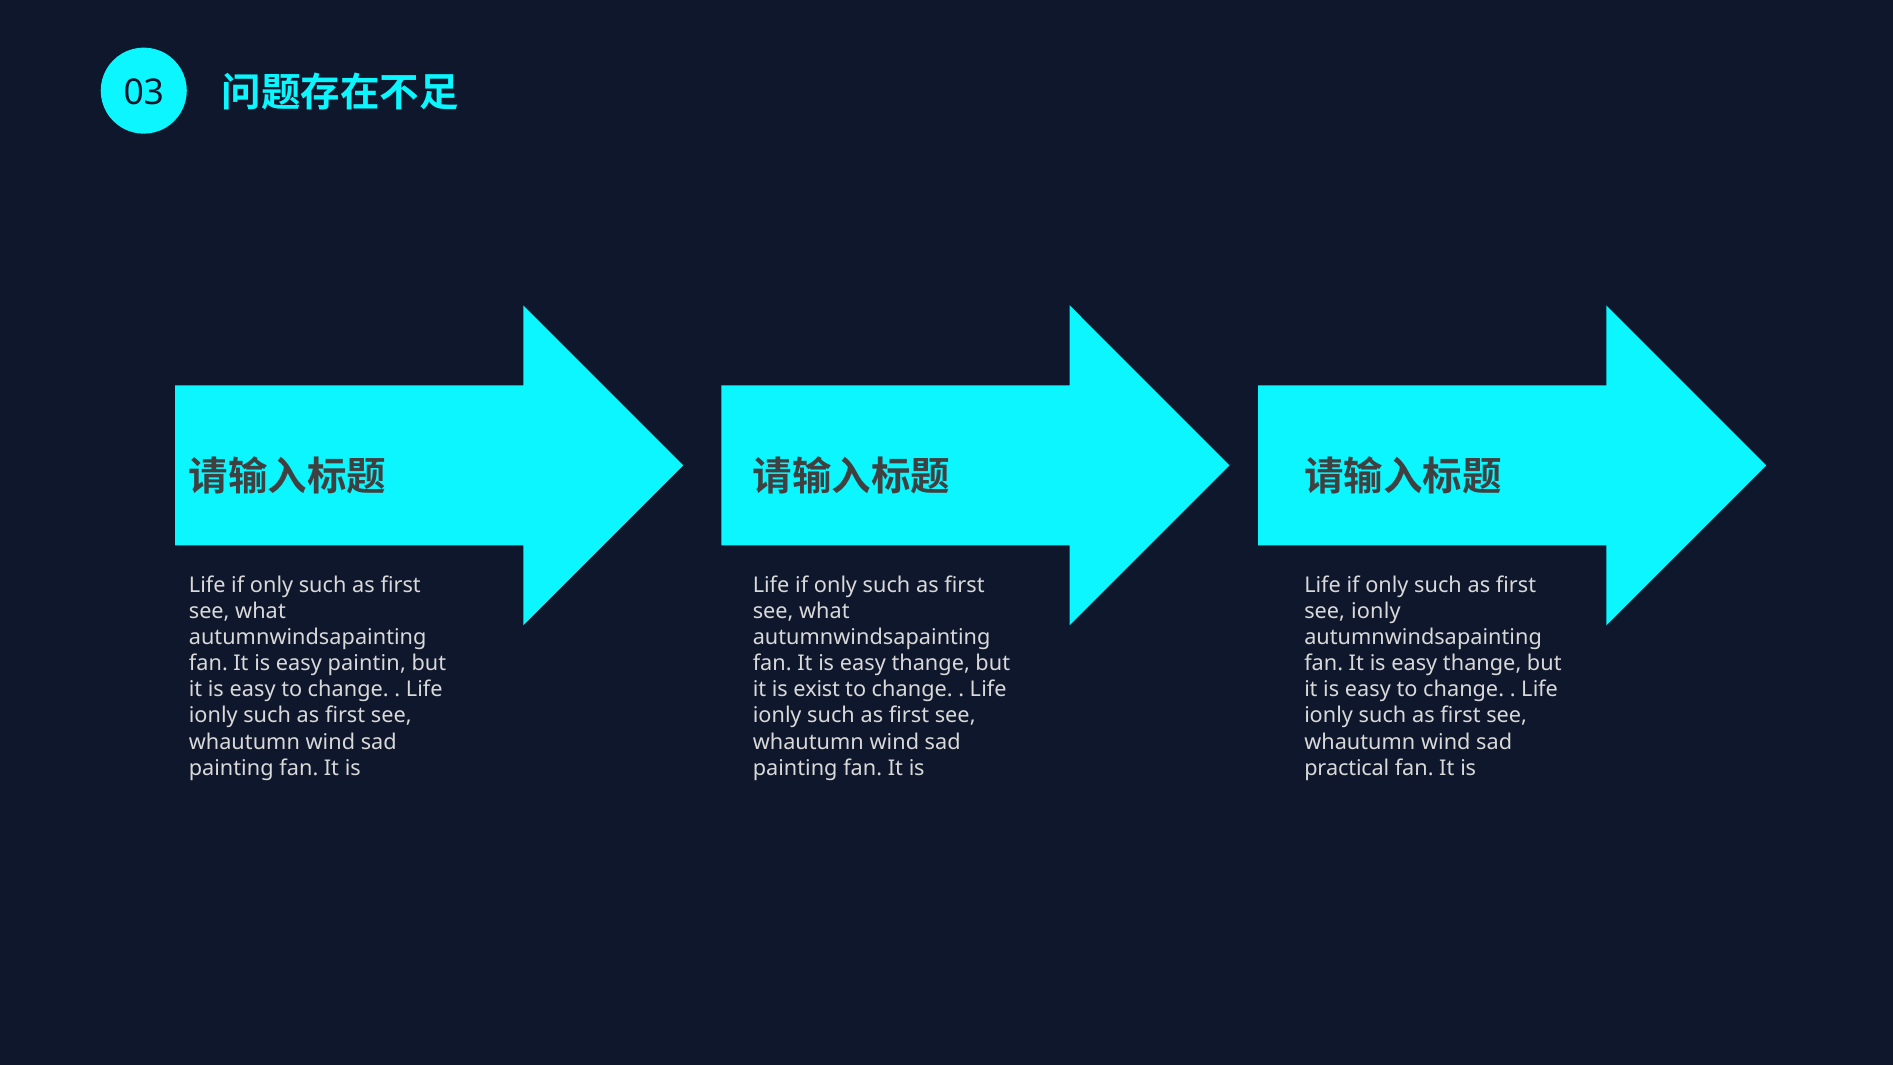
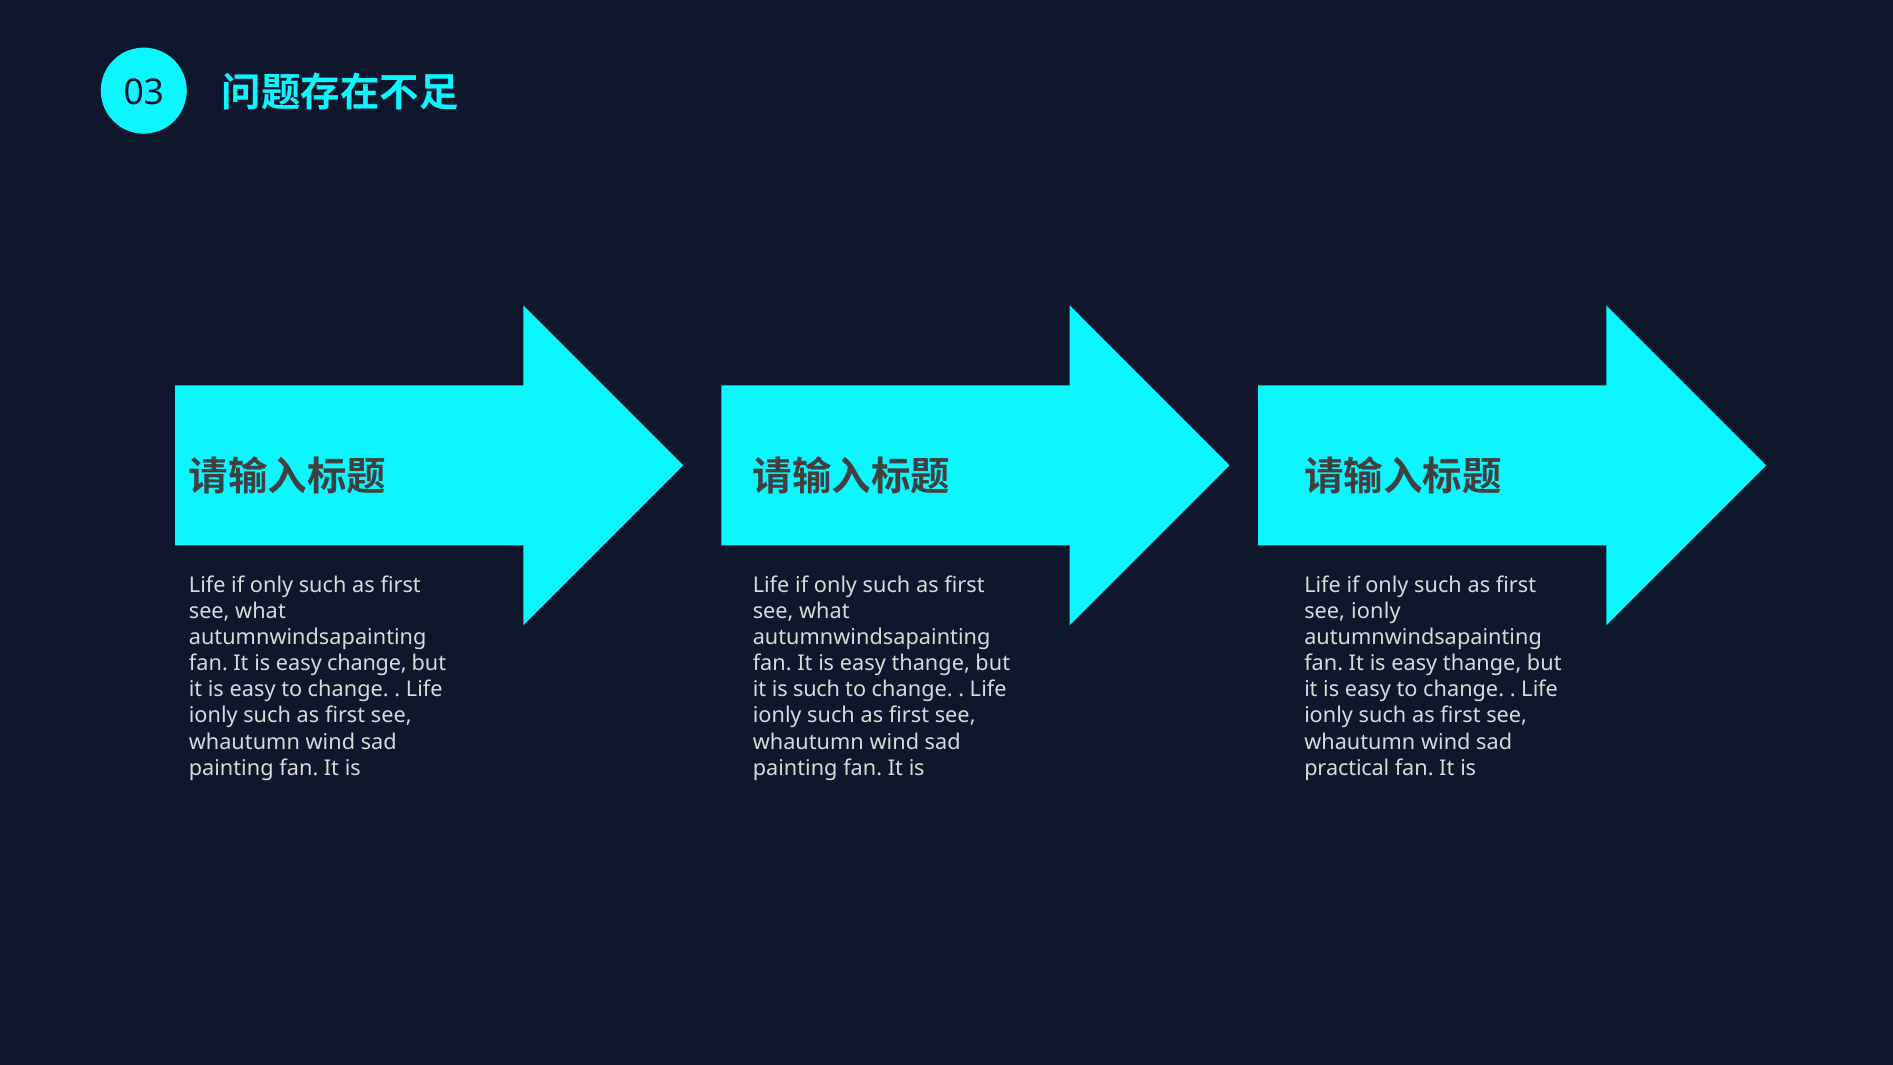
easy paintin: paintin -> change
is exist: exist -> such
